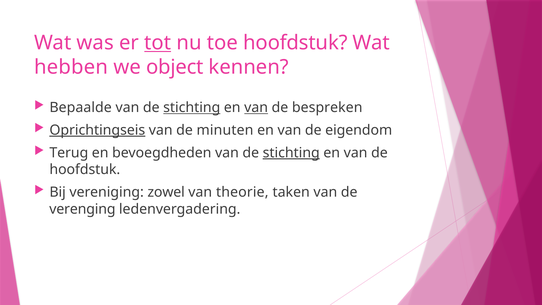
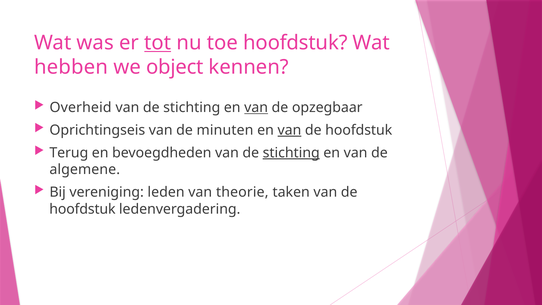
Bepaalde: Bepaalde -> Overheid
stichting at (192, 108) underline: present -> none
bespreken: bespreken -> opzegbaar
Oprichtingseis underline: present -> none
van at (289, 130) underline: none -> present
eigendom at (359, 130): eigendom -> hoofdstuk
hoofdstuk at (85, 170): hoofdstuk -> algemene
zowel: zowel -> leden
verenging at (82, 209): verenging -> hoofdstuk
